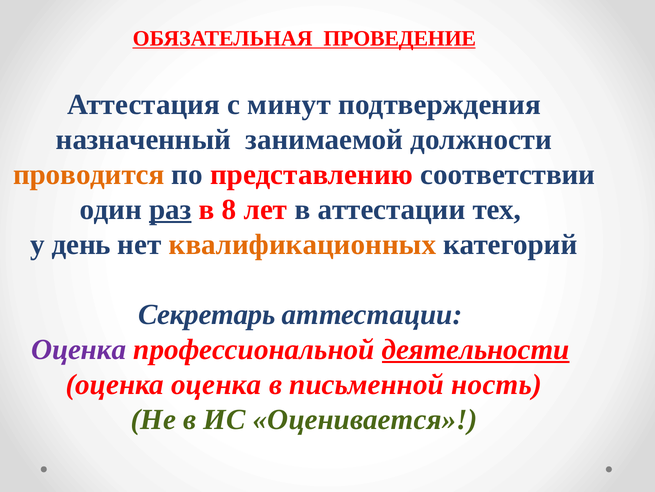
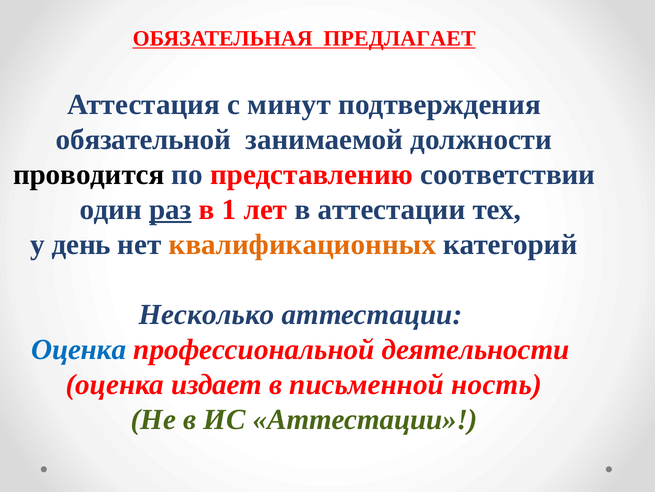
ПРОВЕДЕНИЕ: ПРОВЕДЕНИЕ -> ПРЕДЛАГАЕТ
назначенный: назначенный -> обязательной
проводится colour: orange -> black
8: 8 -> 1
Секретарь: Секретарь -> Несколько
Оценка at (79, 349) colour: purple -> blue
деятельности underline: present -> none
оценка оценка: оценка -> издает
ИС Оценивается: Оценивается -> Аттестации
